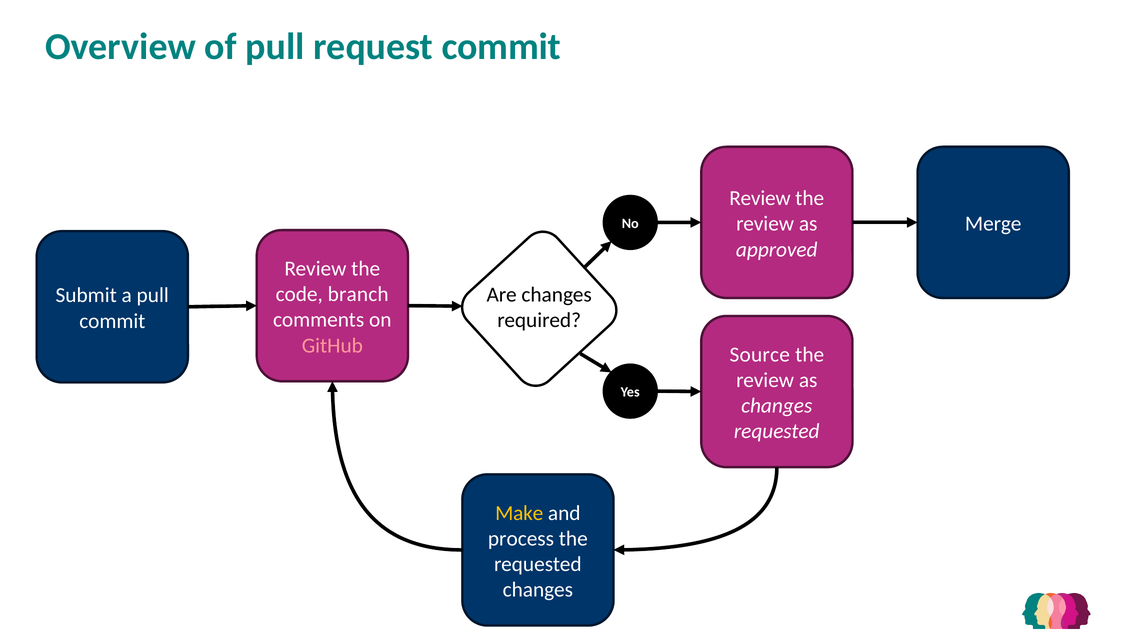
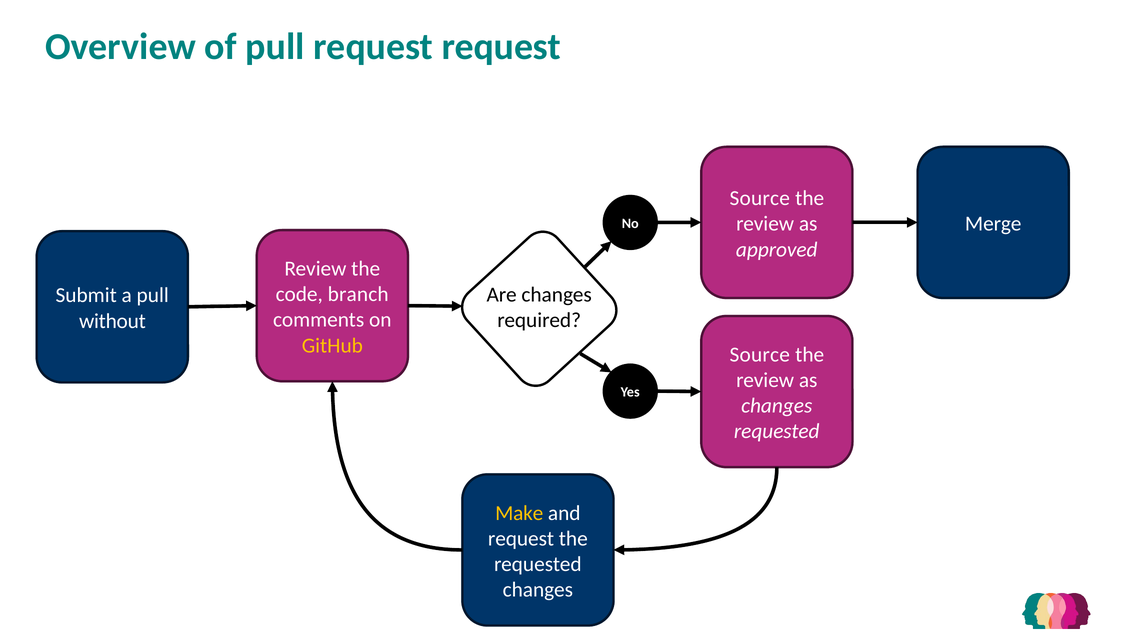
request commit: commit -> request
Review at (760, 198): Review -> Source
commit at (112, 321): commit -> without
GitHub colour: pink -> yellow
process at (521, 539): process -> request
